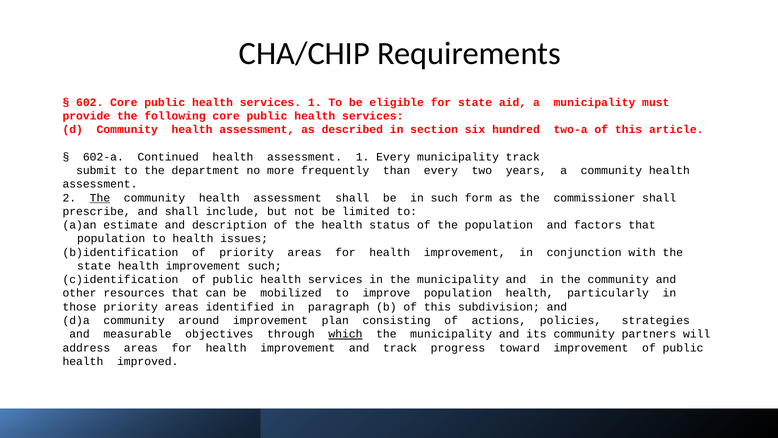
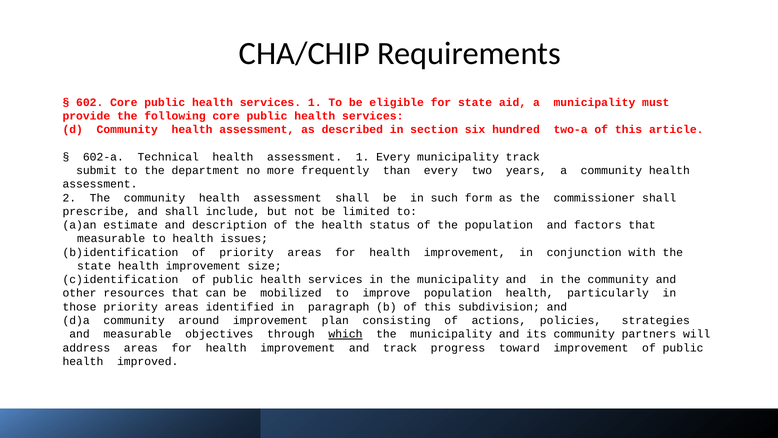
Continued: Continued -> Technical
The at (100, 198) underline: present -> none
population at (111, 238): population -> measurable
improvement such: such -> size
